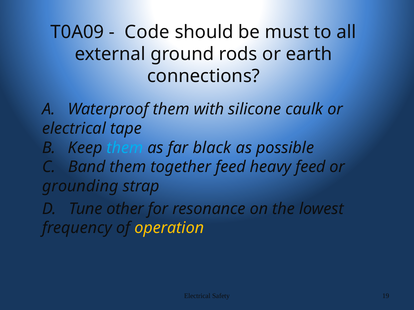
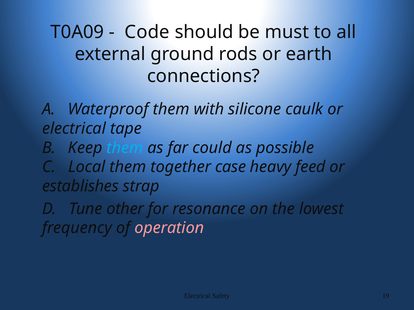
black: black -> could
Band: Band -> Local
together feed: feed -> case
grounding: grounding -> establishes
operation colour: yellow -> pink
